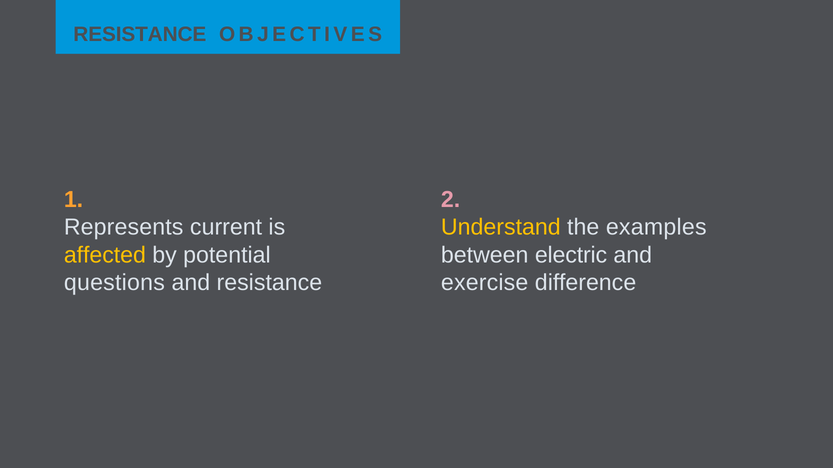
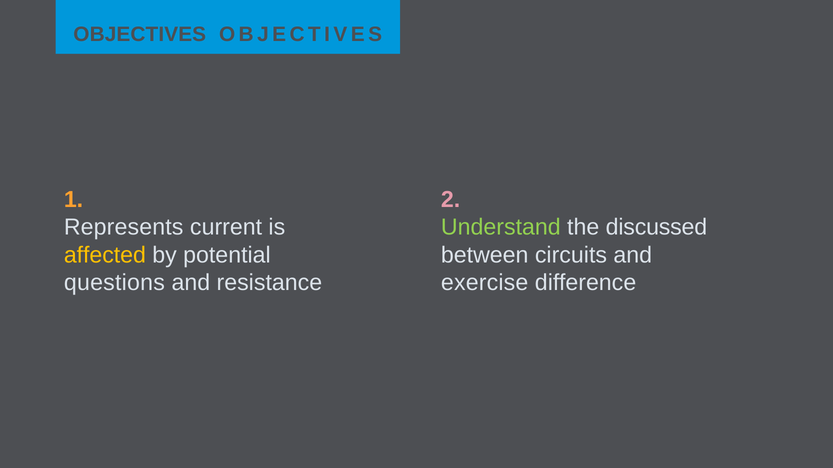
RESISTANCE at (140, 35): RESISTANCE -> OBJECTIVES
Understand colour: yellow -> light green
examples: examples -> discussed
electric: electric -> circuits
